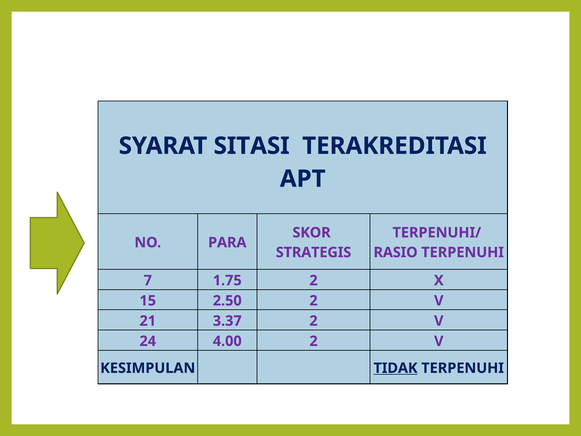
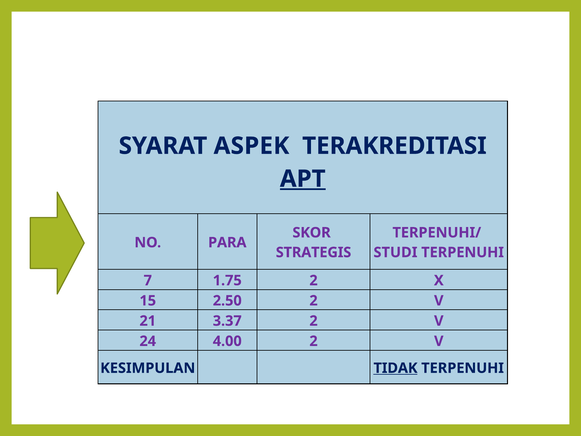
SITASI: SITASI -> ASPEK
APT underline: none -> present
RASIO: RASIO -> STUDI
